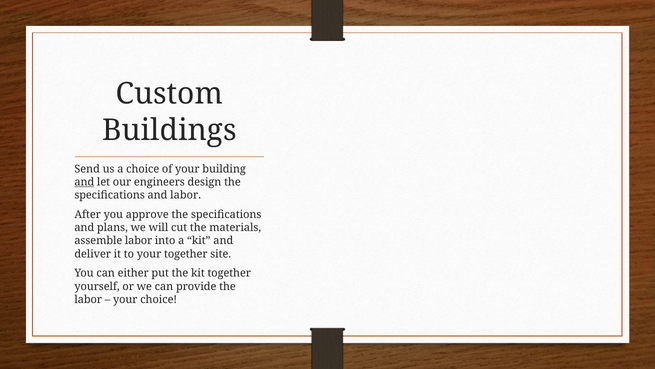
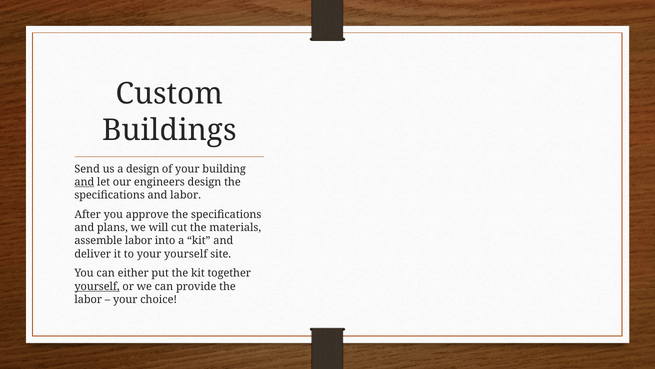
a choice: choice -> design
your together: together -> yourself
yourself at (97, 286) underline: none -> present
